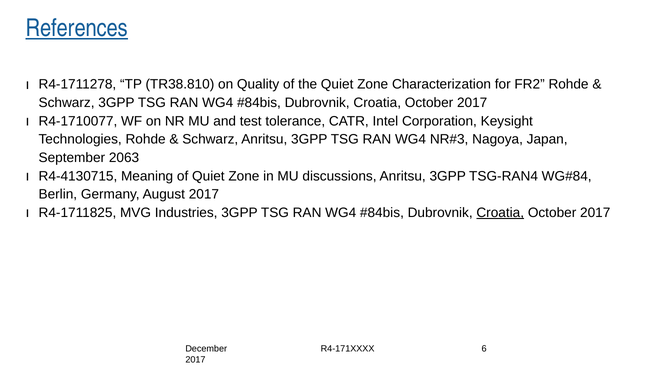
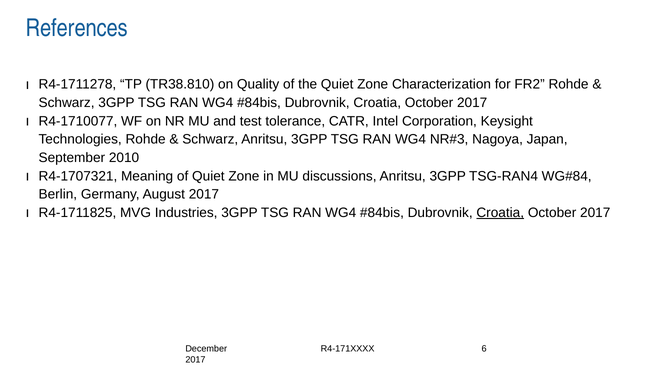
References underline: present -> none
2063: 2063 -> 2010
R4-4130715: R4-4130715 -> R4-1707321
